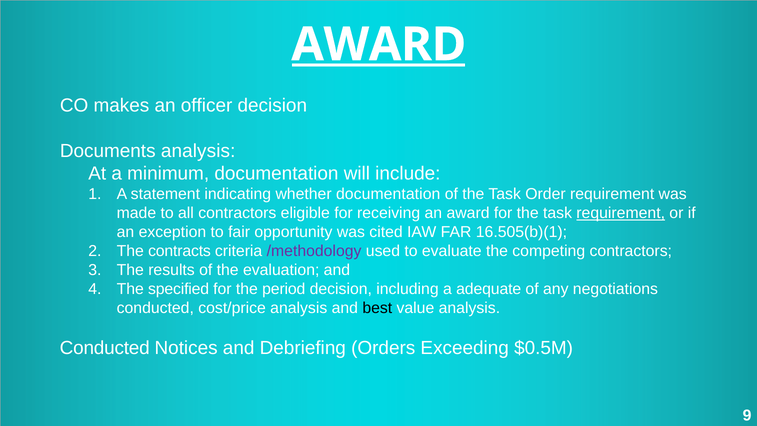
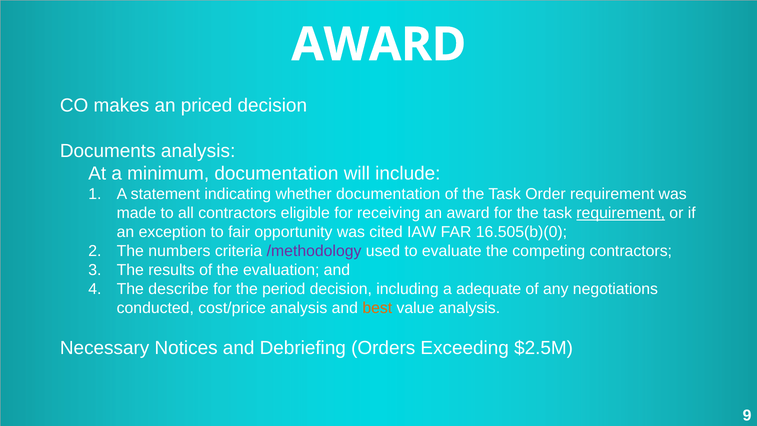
AWARD at (379, 45) underline: present -> none
officer: officer -> priced
16.505(b)(1: 16.505(b)(1 -> 16.505(b)(0
contracts: contracts -> numbers
specified: specified -> describe
best colour: black -> orange
Conducted at (105, 348): Conducted -> Necessary
$0.5M: $0.5M -> $2.5M
